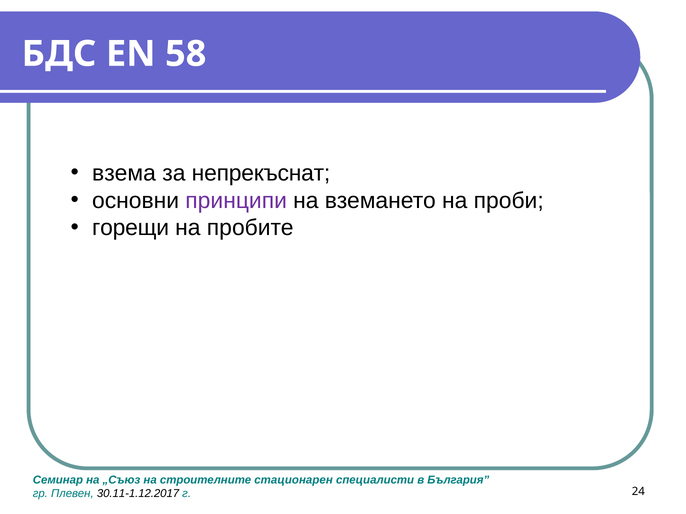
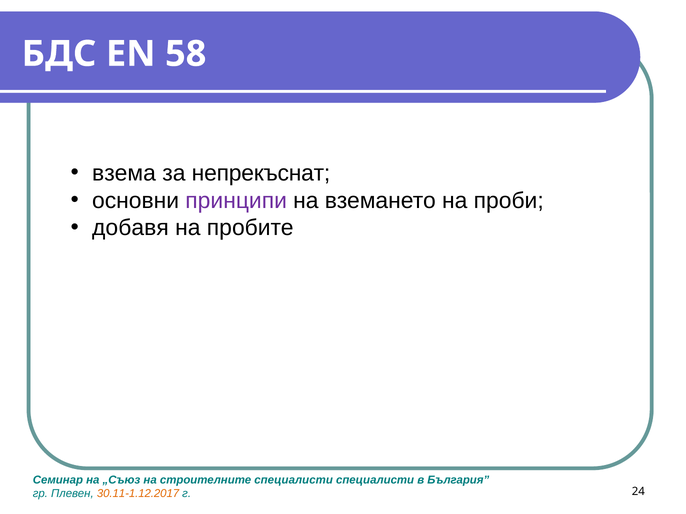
горещи: горещи -> добавя
строителните стационарен: стационарен -> специалисти
30.11-1.12.2017 colour: black -> orange
